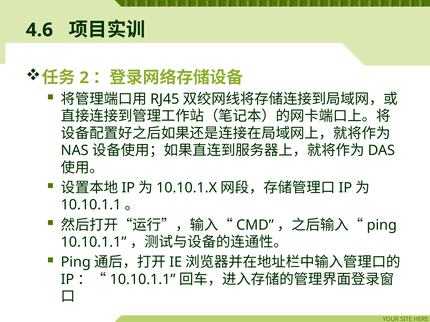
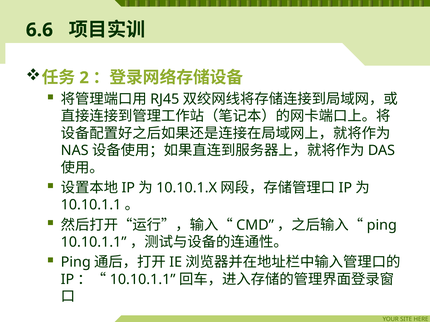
4.6: 4.6 -> 6.6
